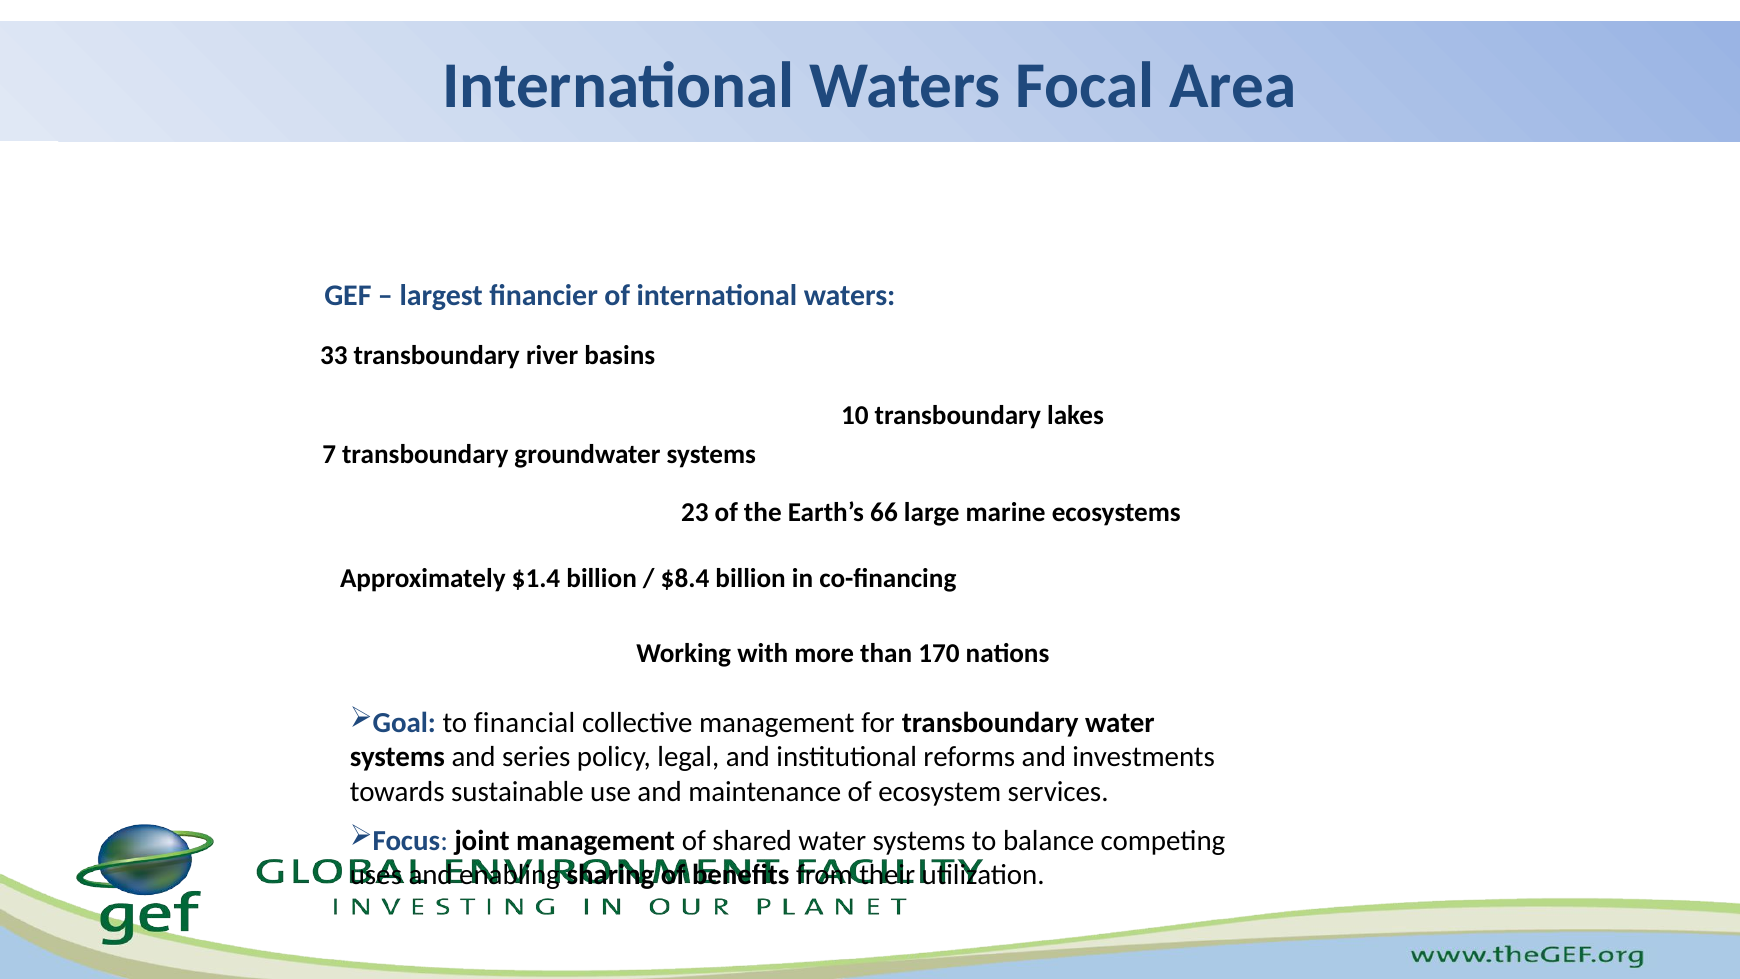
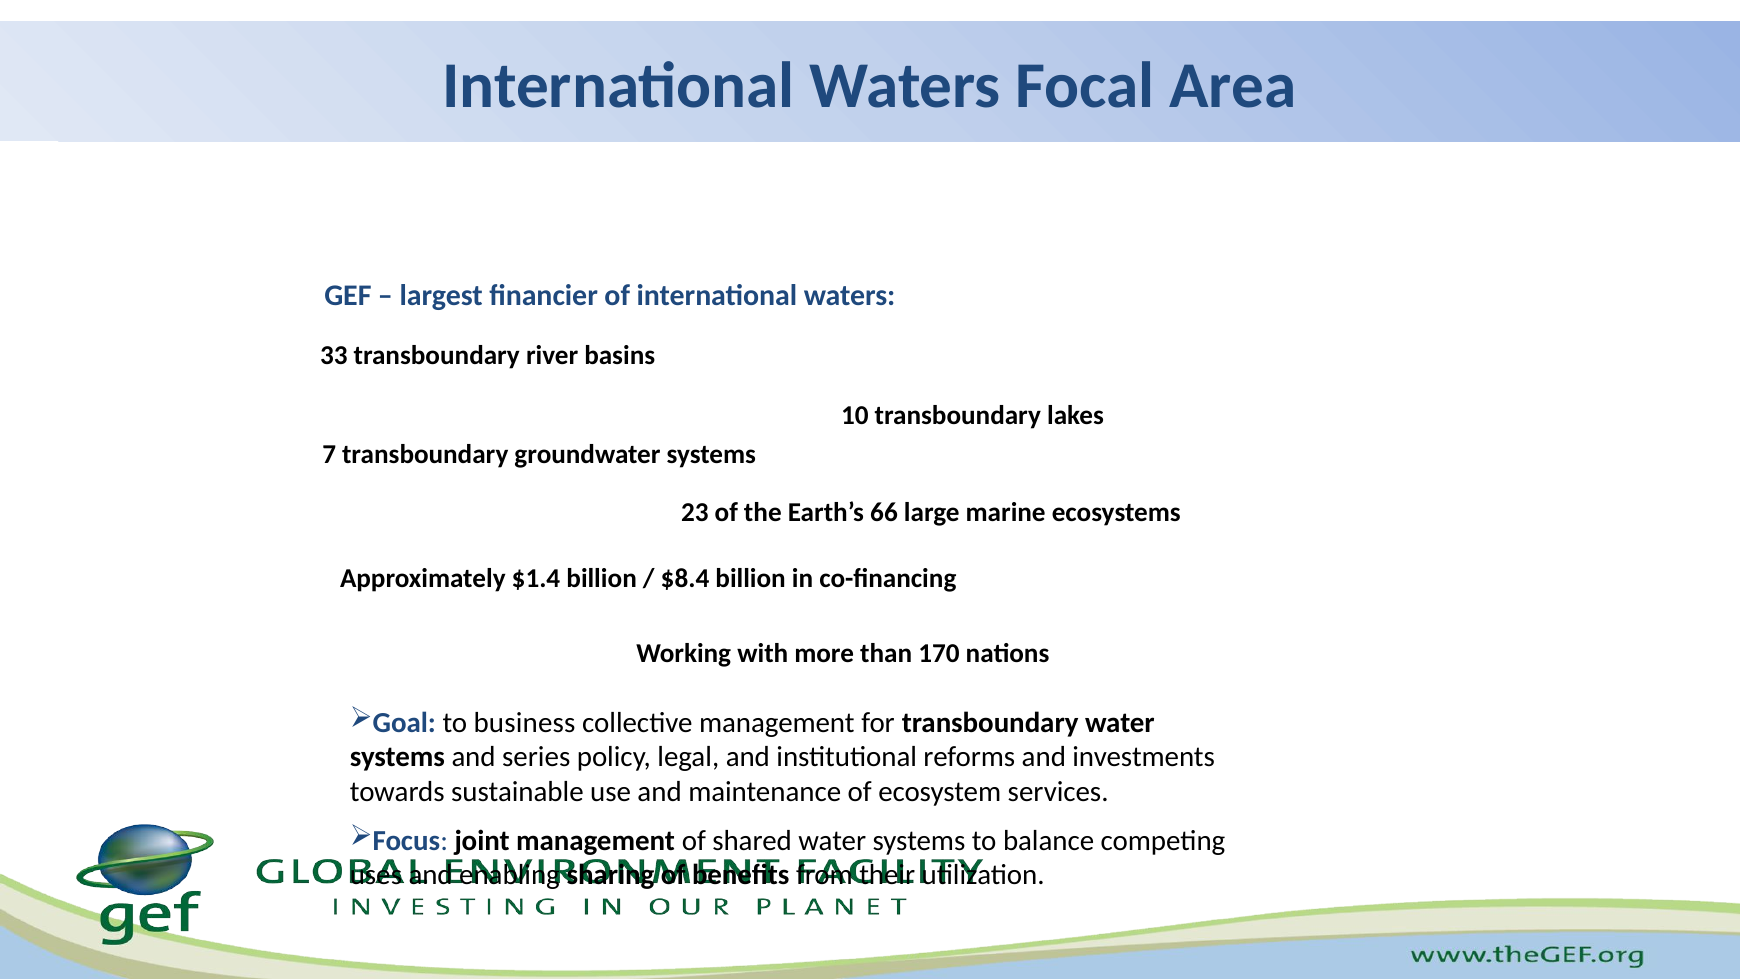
financial: financial -> business
